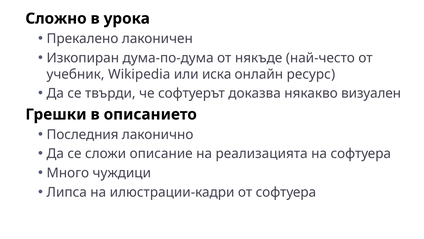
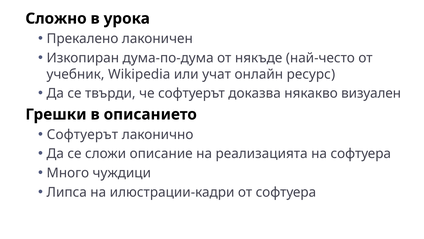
иска: иска -> учат
Последния at (83, 134): Последния -> Софтуерът
